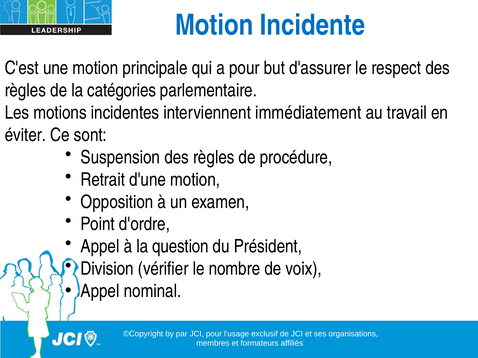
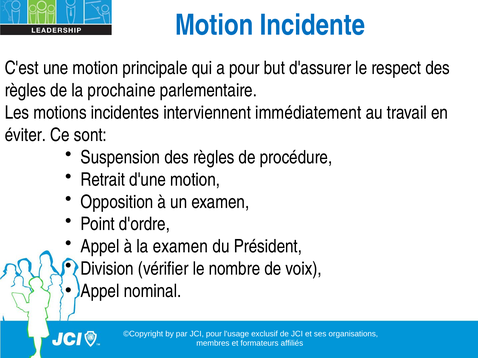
catégories: catégories -> prochaine
la question: question -> examen
